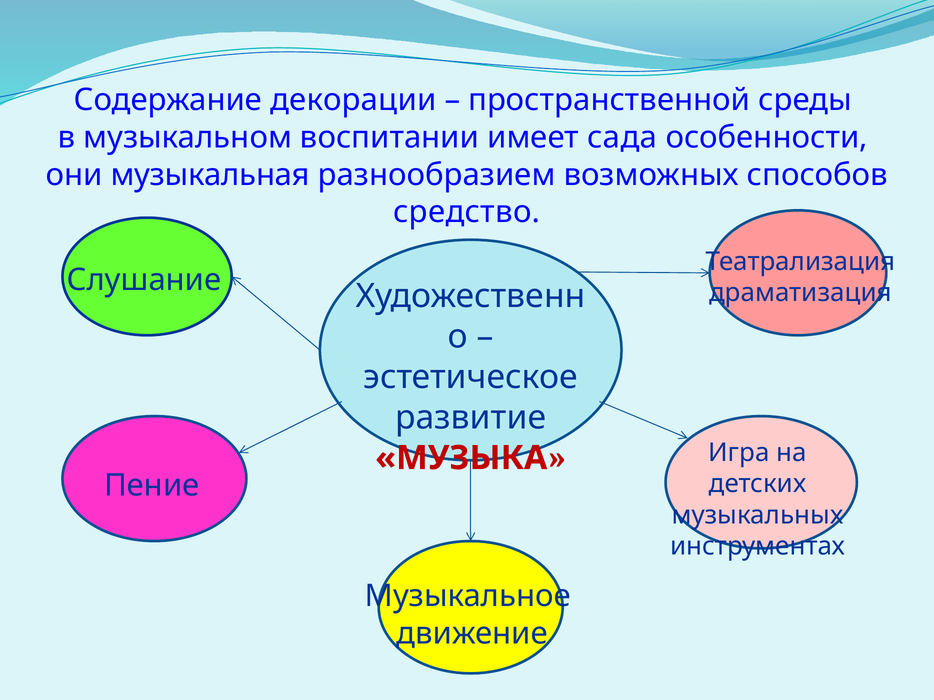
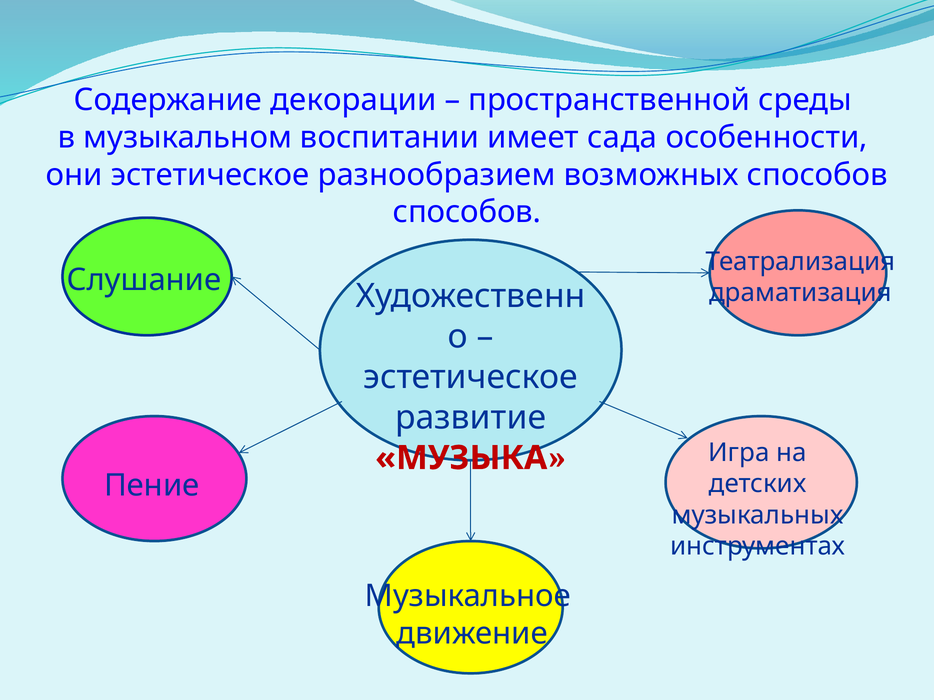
они музыкальная: музыкальная -> эстетическое
средство at (467, 212): средство -> способов
